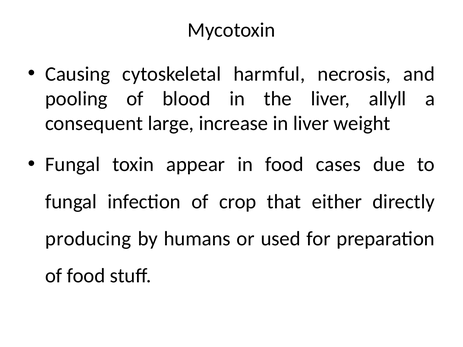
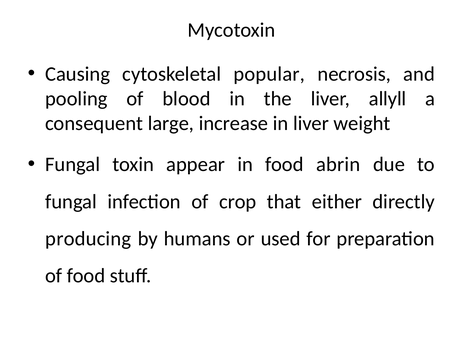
harmful: harmful -> popular
cases: cases -> abrin
